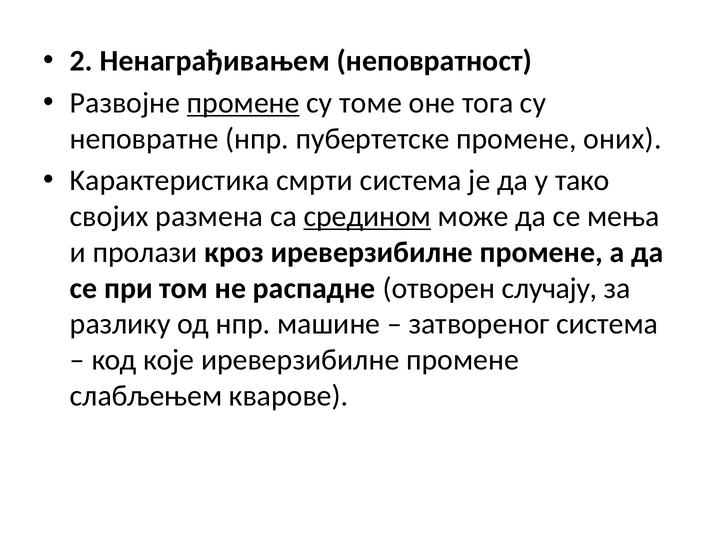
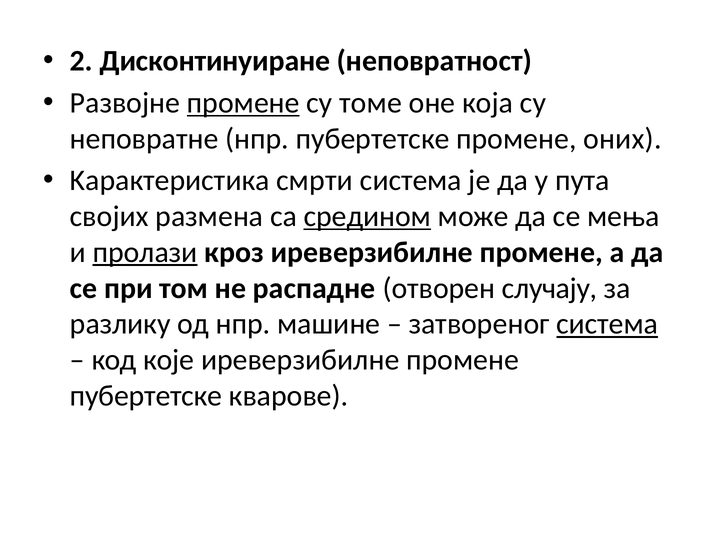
Ненаграђивањем: Ненаграђивањем -> Дисконтинуиране
тога: тога -> која
тако: тако -> пута
пролази underline: none -> present
система at (607, 324) underline: none -> present
слабљењем at (146, 396): слабљењем -> пубертетске
